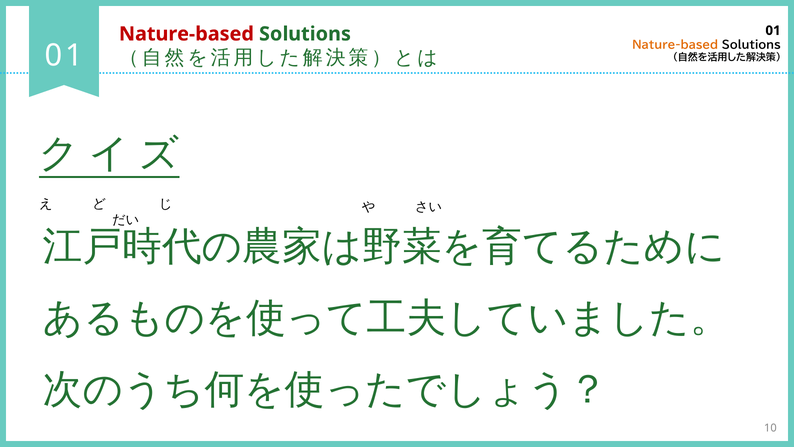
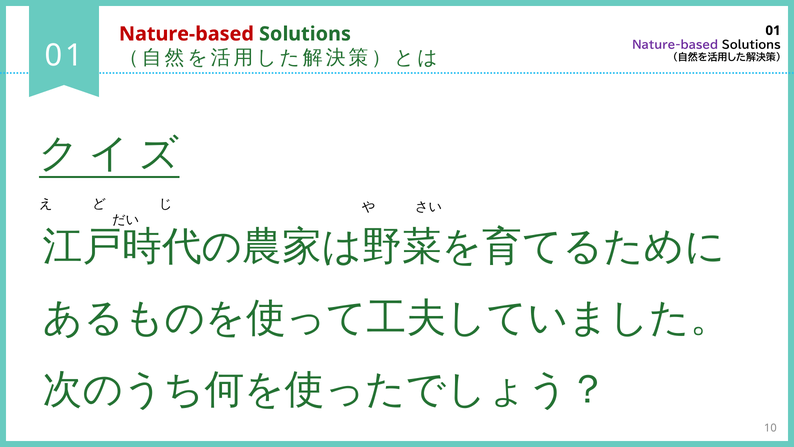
Nature-based at (675, 45) colour: orange -> purple
